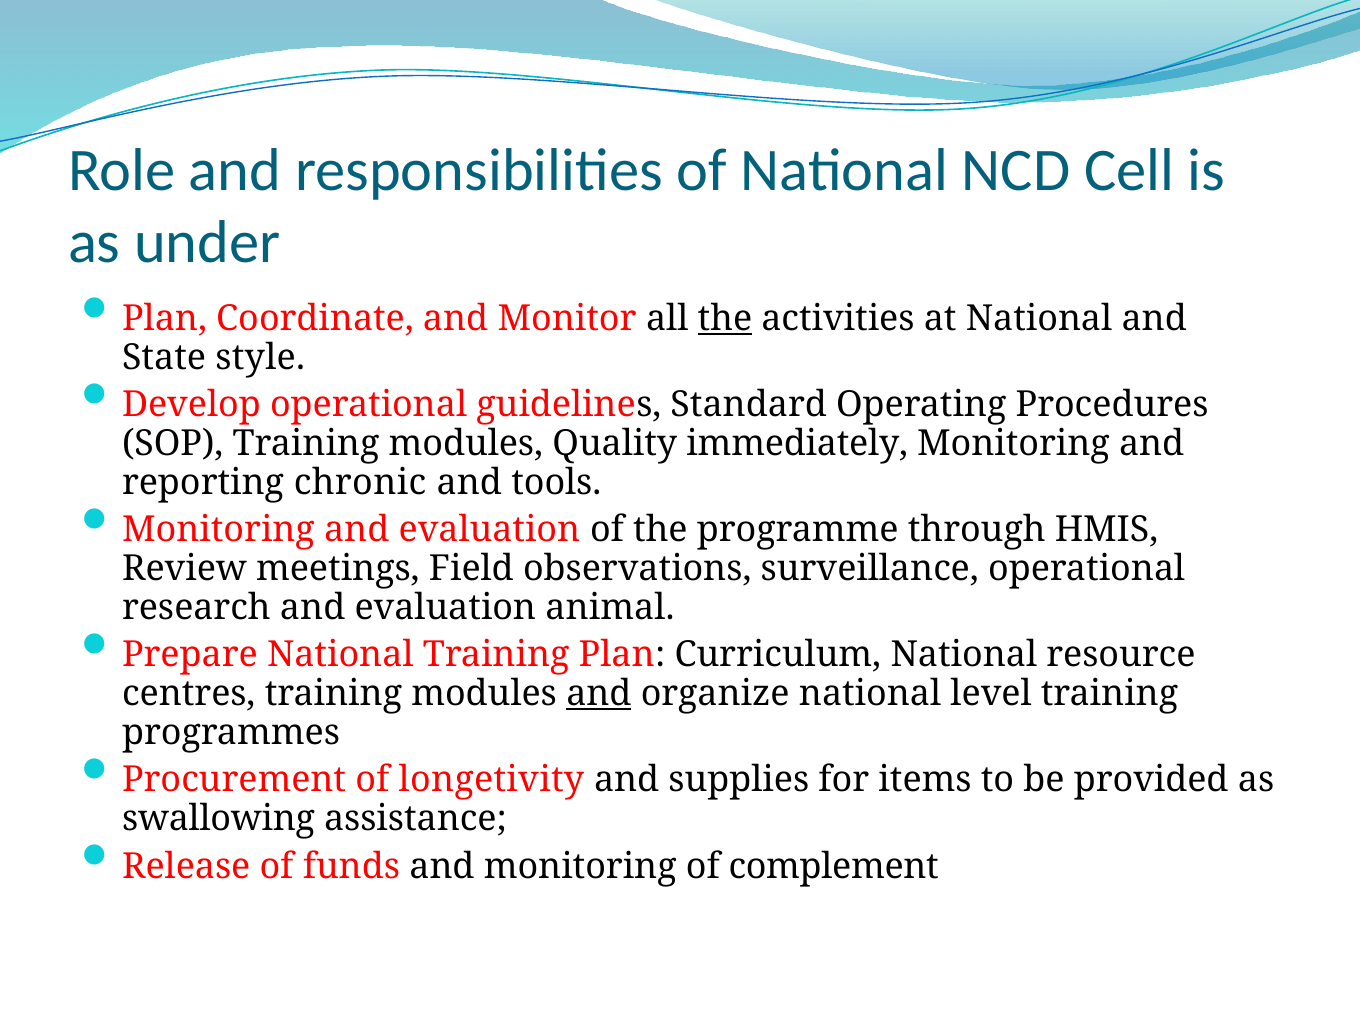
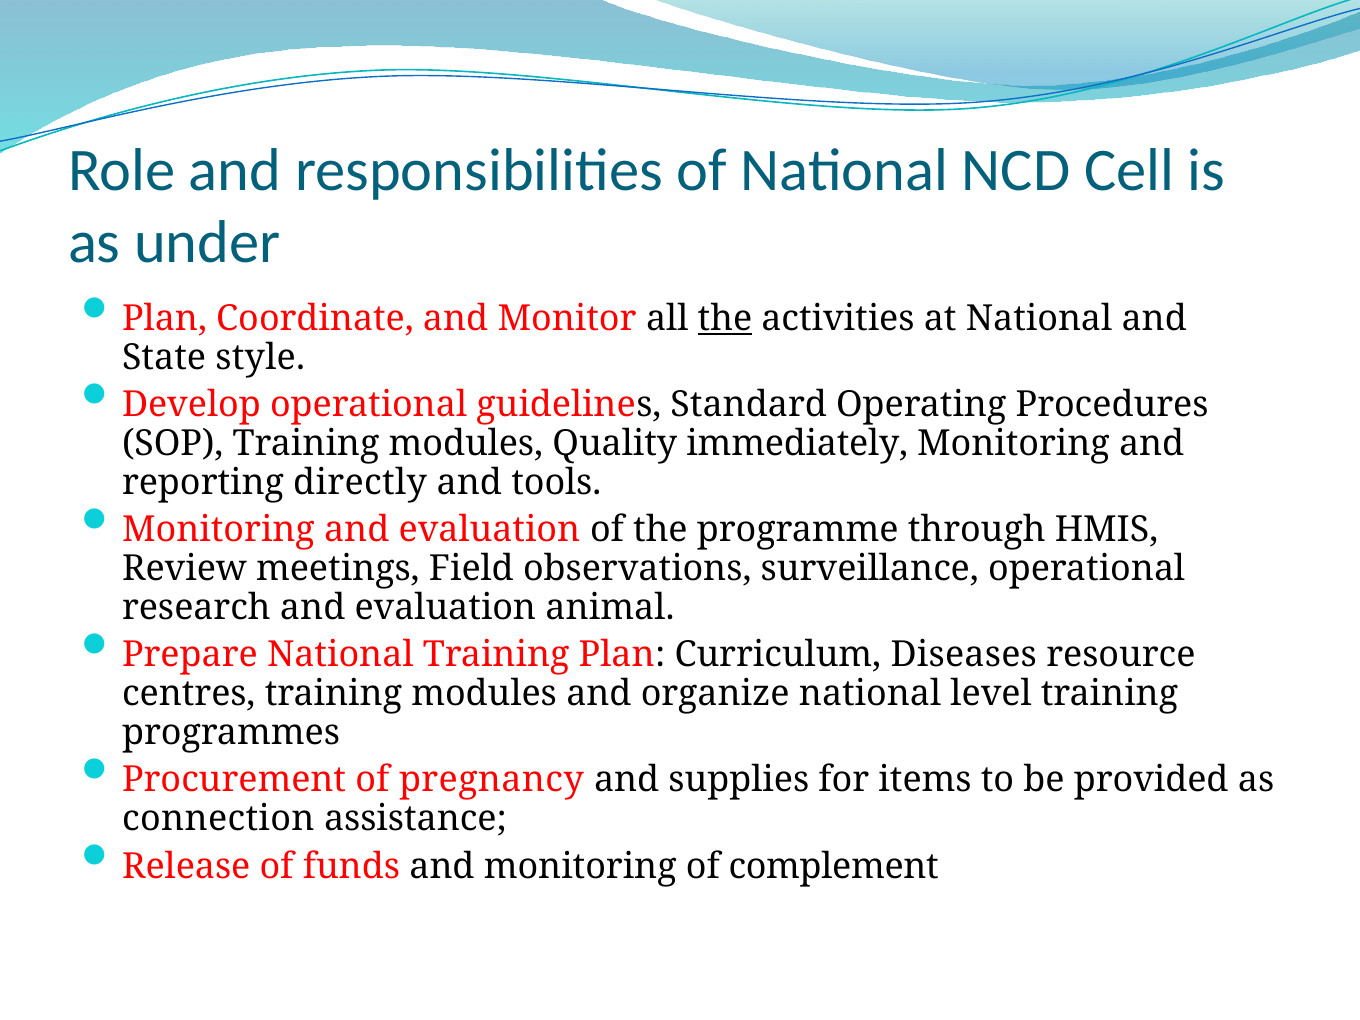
chronic: chronic -> directly
Curriculum National: National -> Diseases
and at (599, 694) underline: present -> none
longetivity: longetivity -> pregnancy
swallowing: swallowing -> connection
